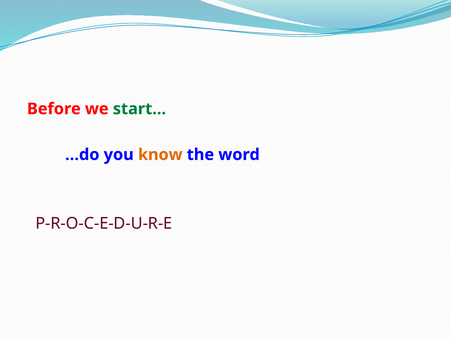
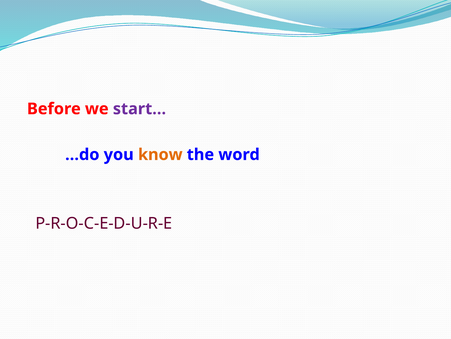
start… colour: green -> purple
